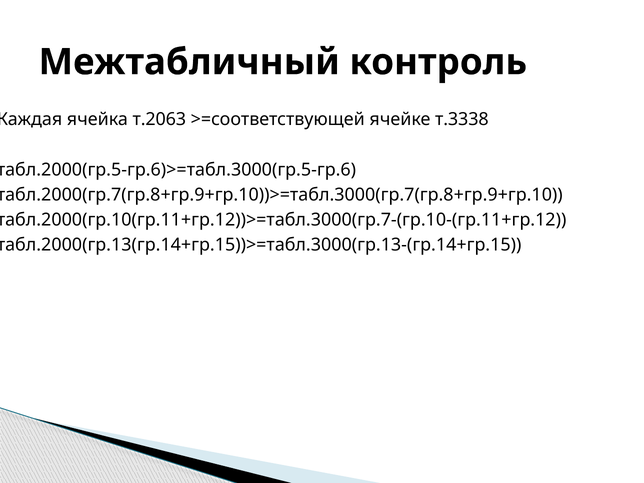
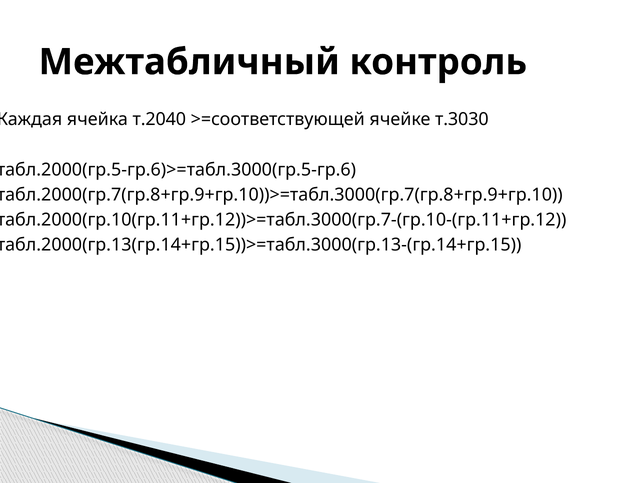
т.2063: т.2063 -> т.2040
т.3338: т.3338 -> т.3030
